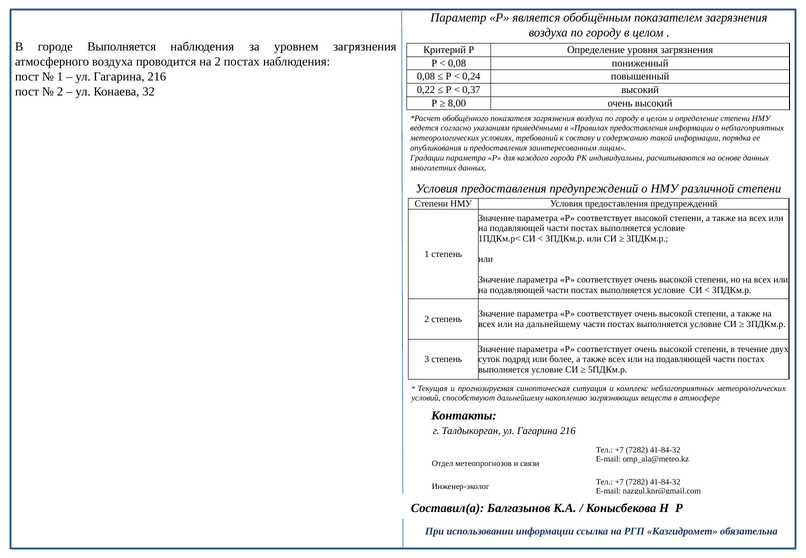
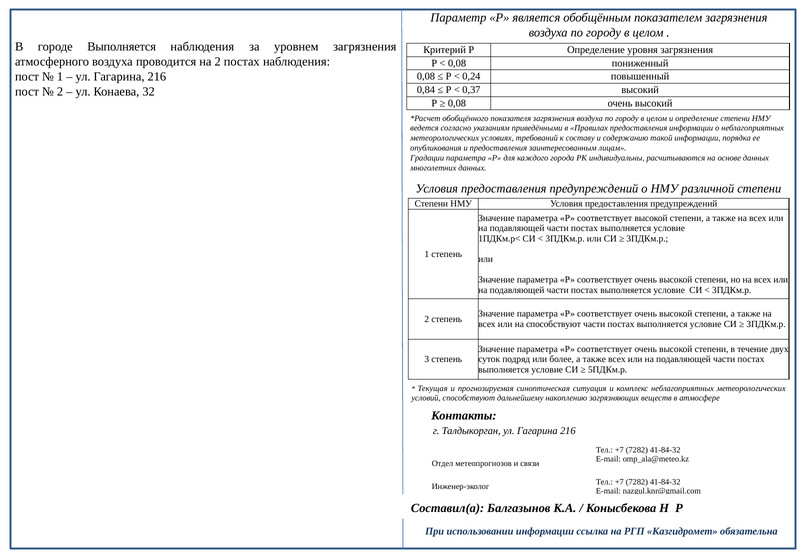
0,22: 0,22 -> 0,84
8,00 at (457, 103): 8,00 -> 0,08
на дальнейшему: дальнейшему -> способствуют
